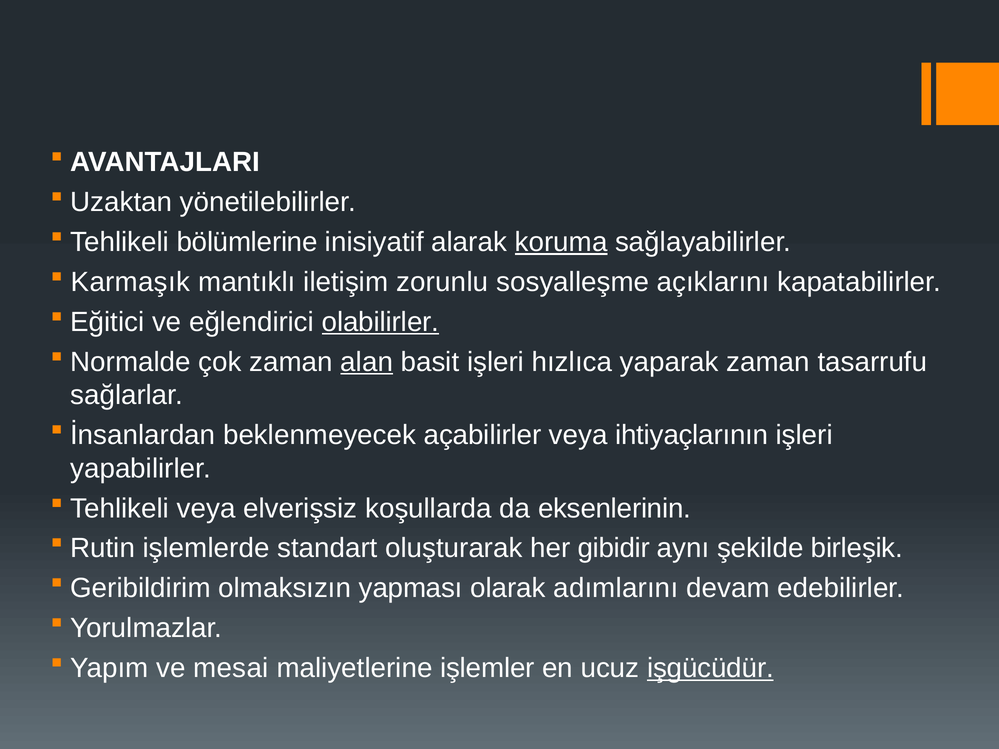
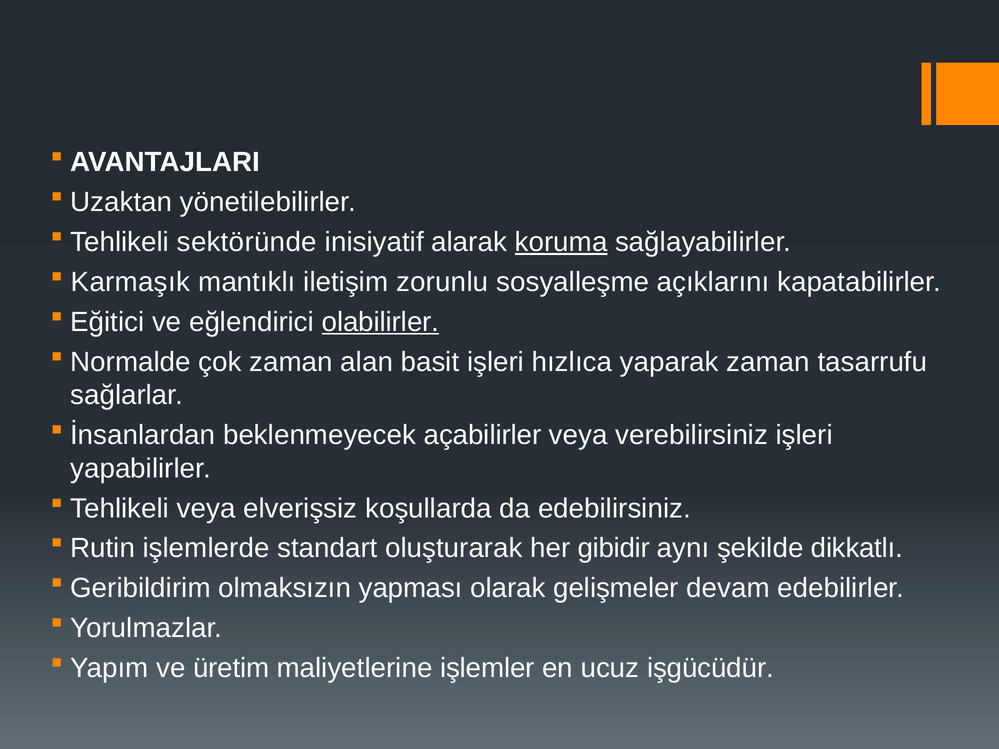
bölümlerine: bölümlerine -> sektöründe
alan underline: present -> none
ihtiyaçlarının: ihtiyaçlarının -> verebilirsiniz
eksenlerinin: eksenlerinin -> edebilirsiniz
birleşik: birleşik -> dikkatlı
adımlarını: adımlarını -> gelişmeler
mesai: mesai -> üretim
işgücüdür underline: present -> none
